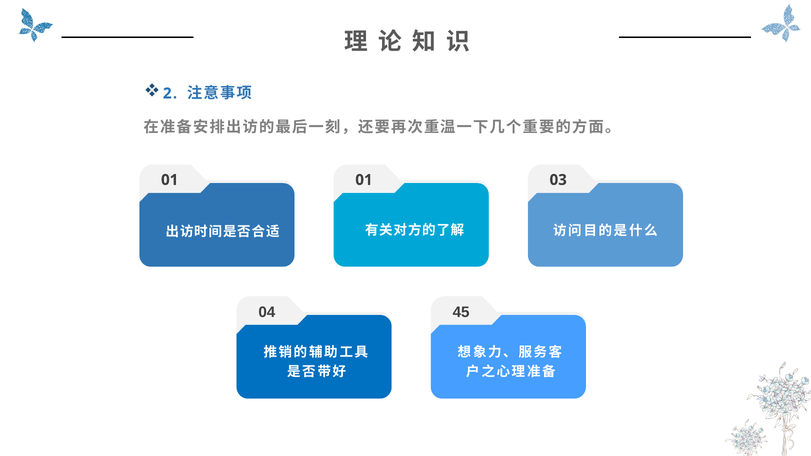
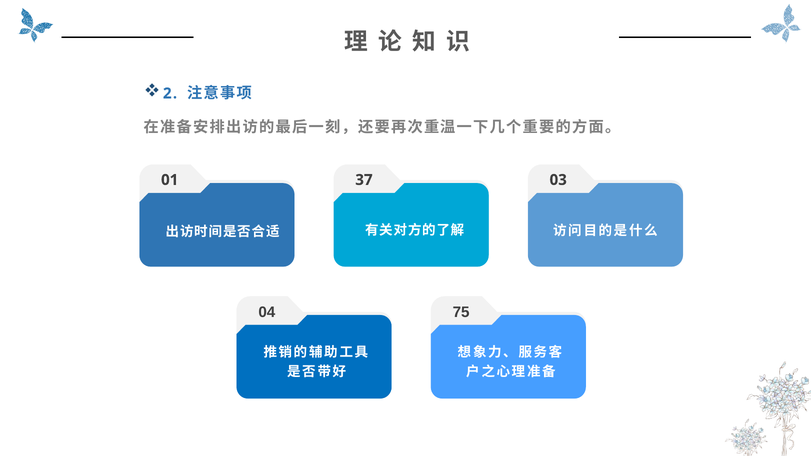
01 01: 01 -> 37
45: 45 -> 75
